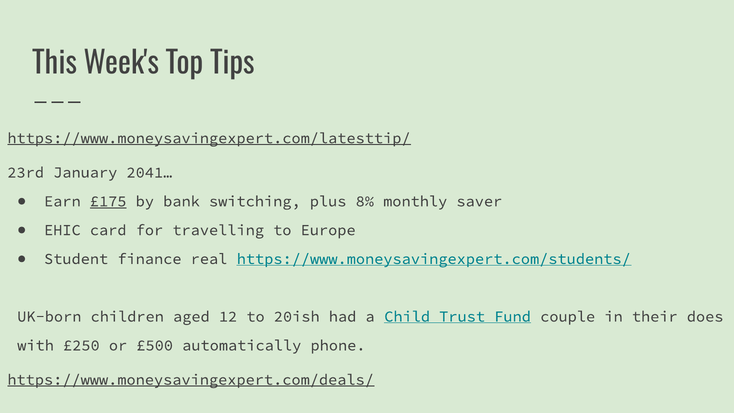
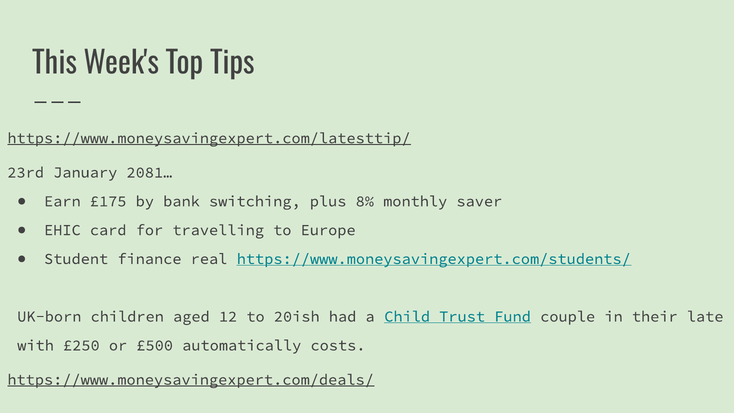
2041…: 2041… -> 2081…
£175 underline: present -> none
does: does -> late
phone: phone -> costs
